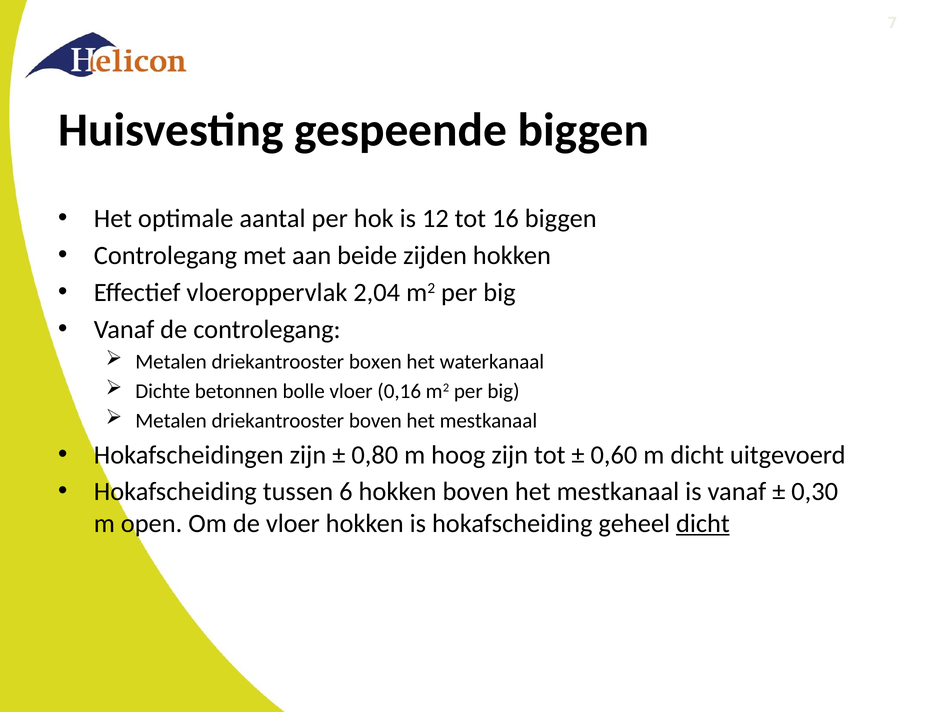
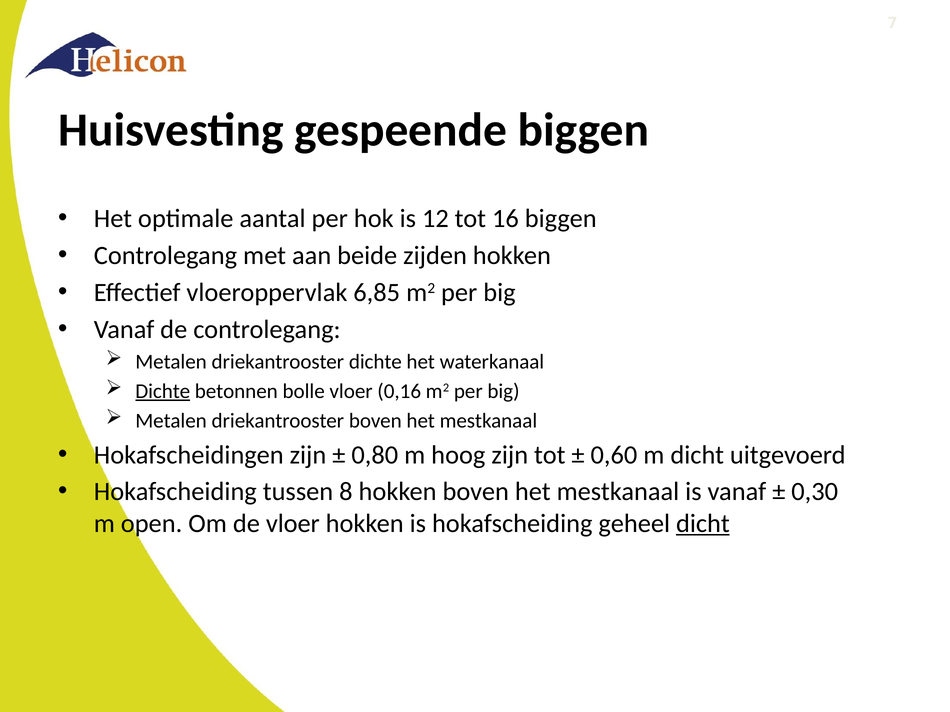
2,04: 2,04 -> 6,85
driekantrooster boxen: boxen -> dichte
Dichte at (163, 391) underline: none -> present
6: 6 -> 8
